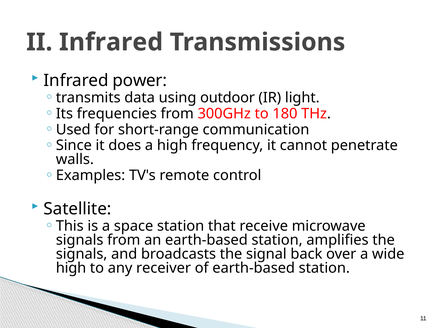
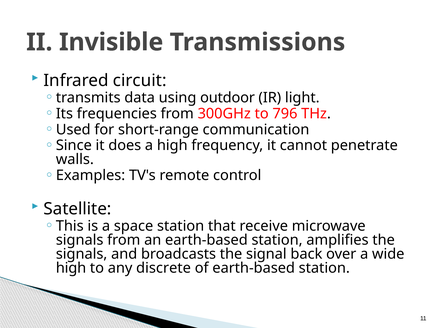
II Infrared: Infrared -> Invisible
power: power -> circuit
180: 180 -> 796
receiver: receiver -> discrete
